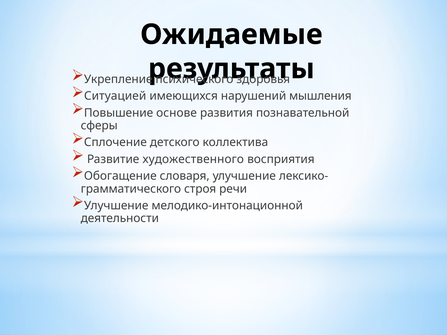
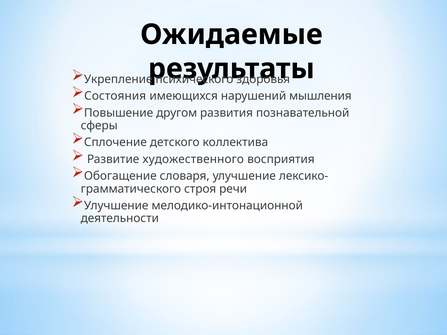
Ситуацией: Ситуацией -> Состояния
основе: основе -> другом
